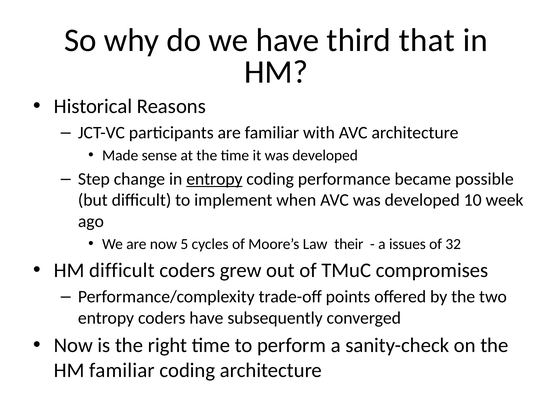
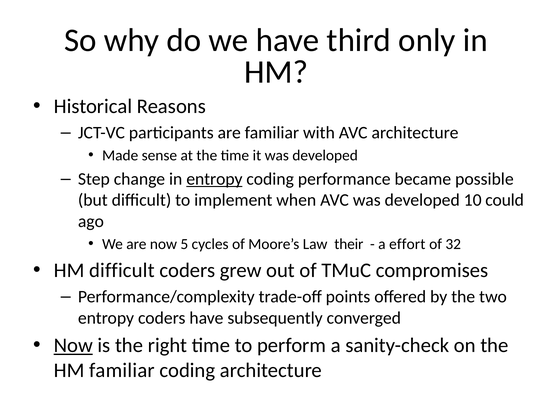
that: that -> only
week: week -> could
issues: issues -> effort
Now at (73, 345) underline: none -> present
